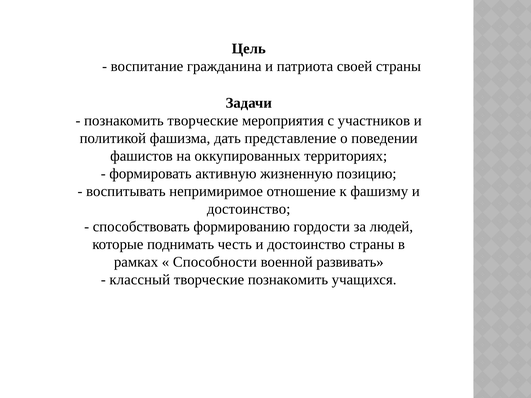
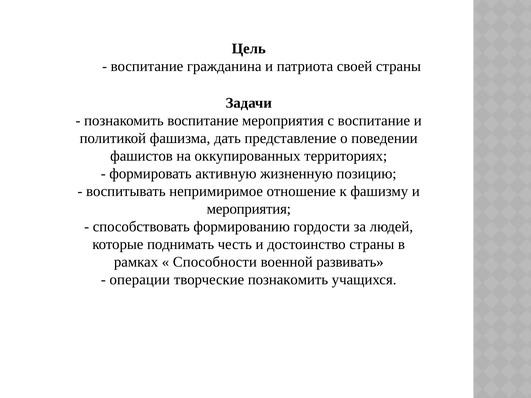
познакомить творческие: творческие -> воспитание
с участников: участников -> воспитание
достоинство at (249, 209): достоинство -> мероприятия
классный: классный -> операции
